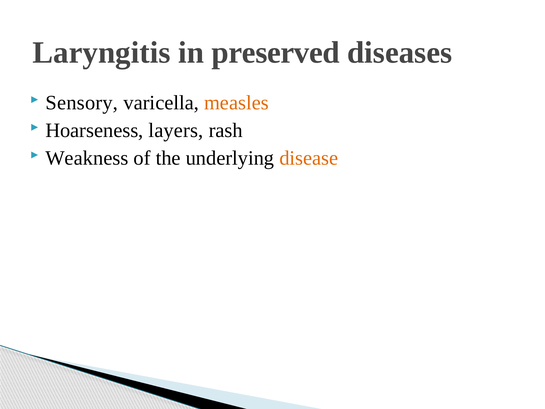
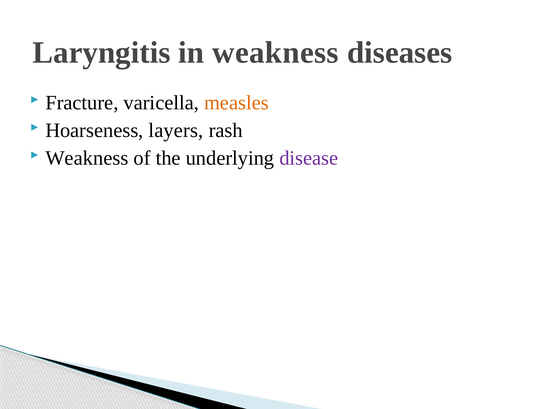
in preserved: preserved -> weakness
Sensory: Sensory -> Fracture
disease colour: orange -> purple
